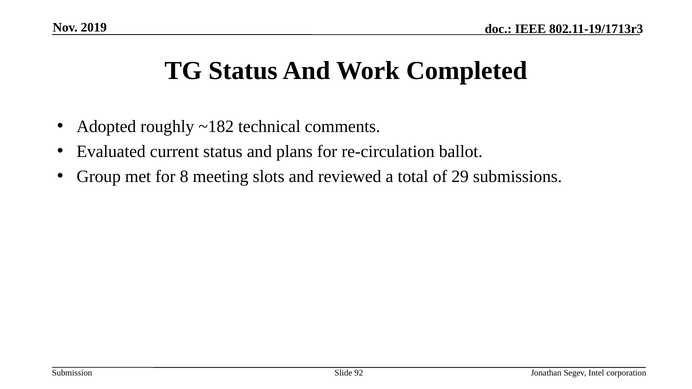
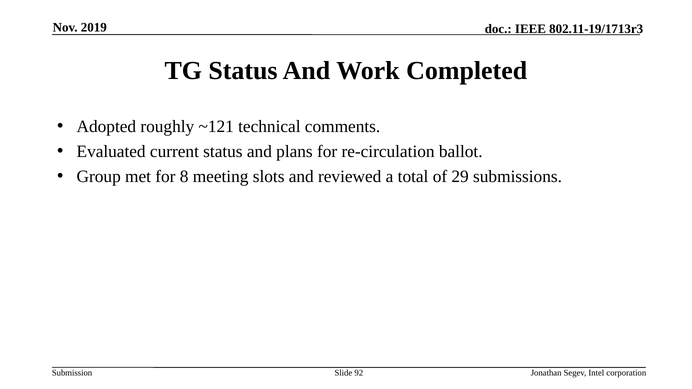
~182: ~182 -> ~121
